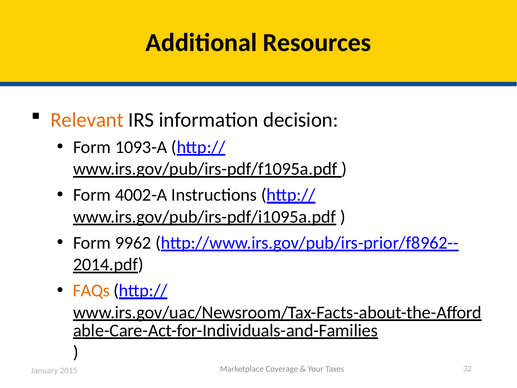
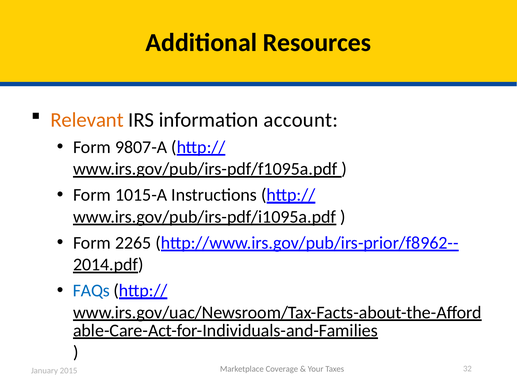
decision: decision -> account
1093-A: 1093-A -> 9807-A
4002-A: 4002-A -> 1015-A
9962: 9962 -> 2265
FAQs colour: orange -> blue
